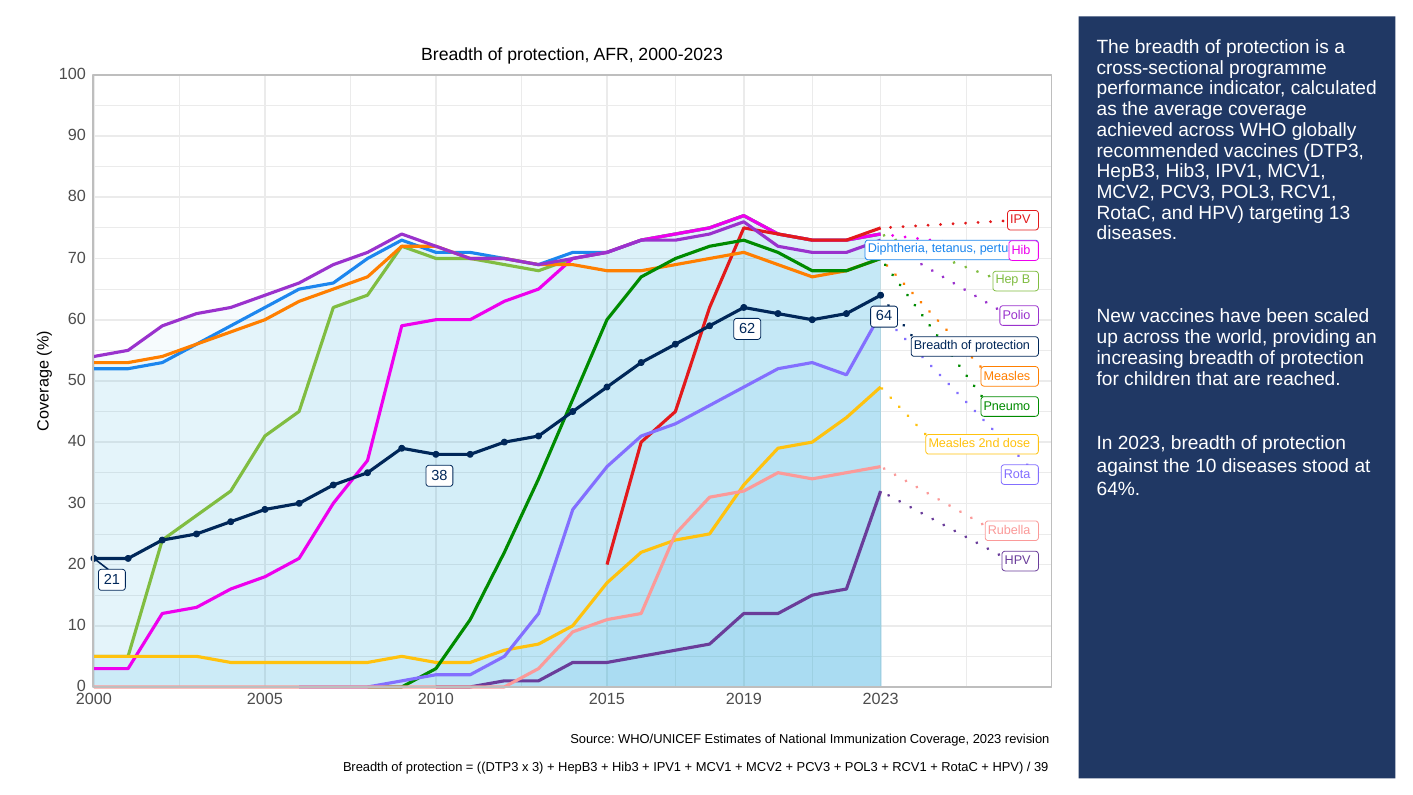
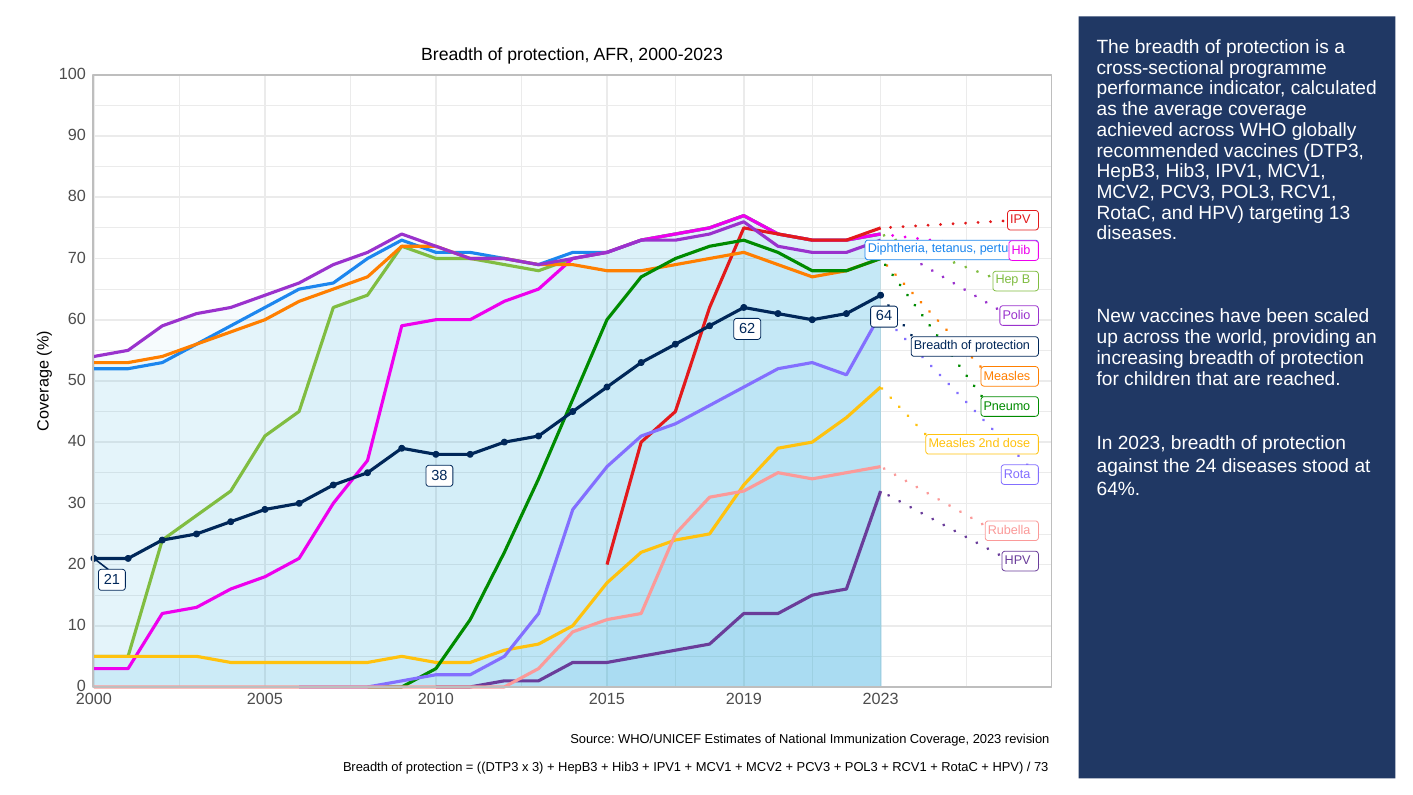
the 10: 10 -> 24
39: 39 -> 73
